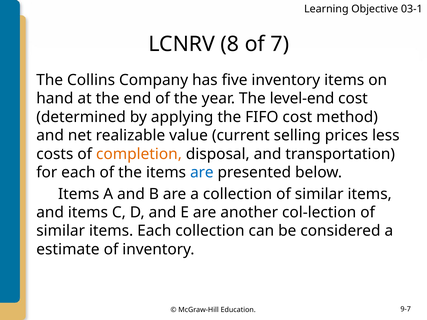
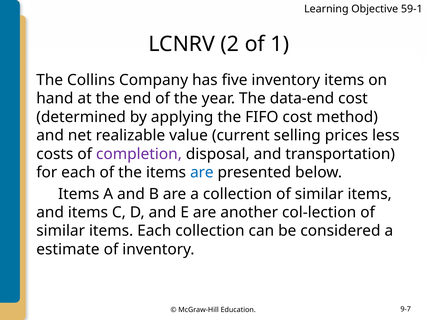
03-1: 03-1 -> 59-1
8: 8 -> 2
7: 7 -> 1
level-end: level-end -> data-end
completion colour: orange -> purple
